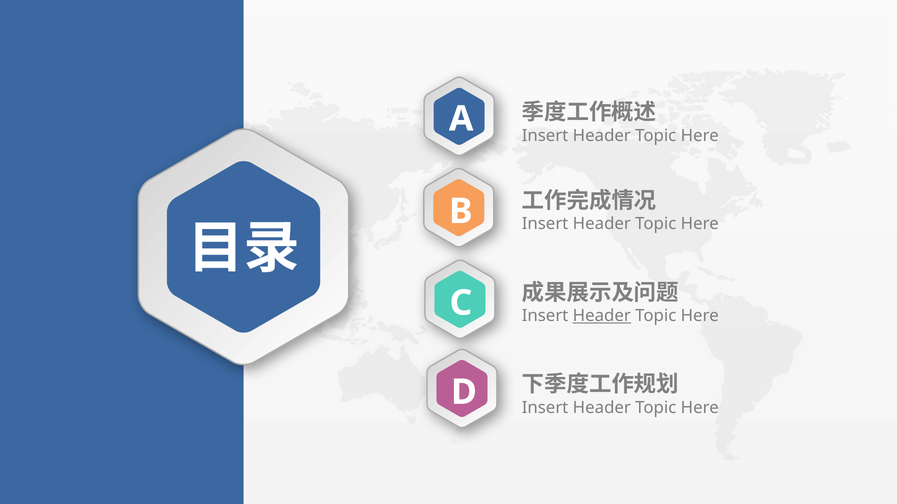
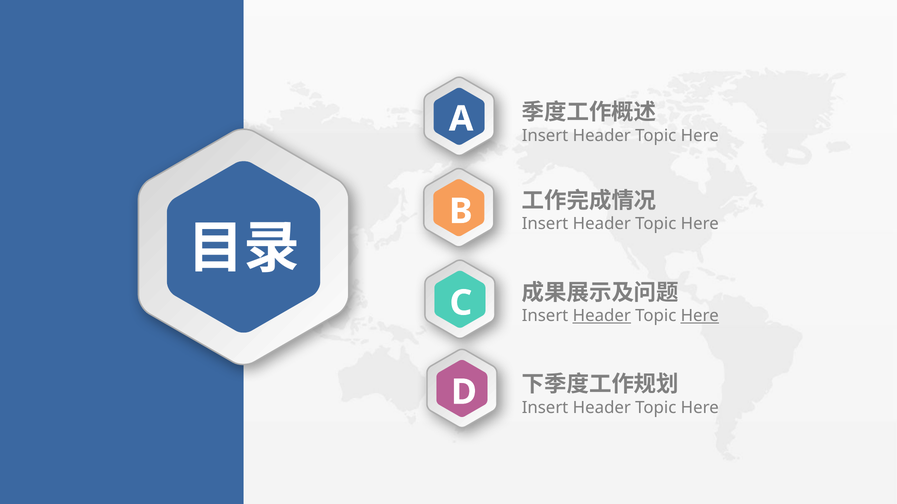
Here at (700, 316) underline: none -> present
